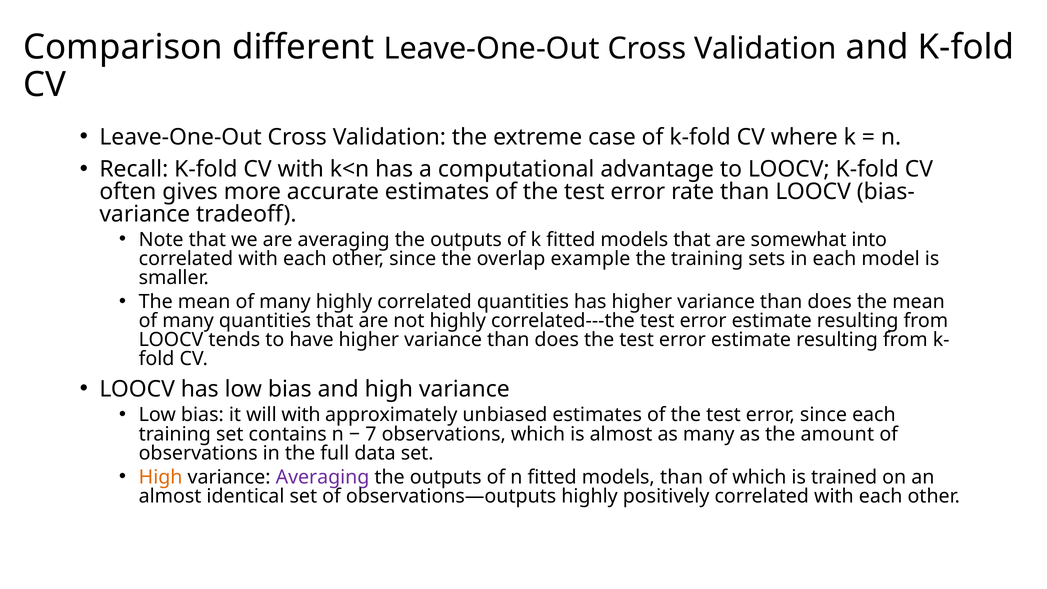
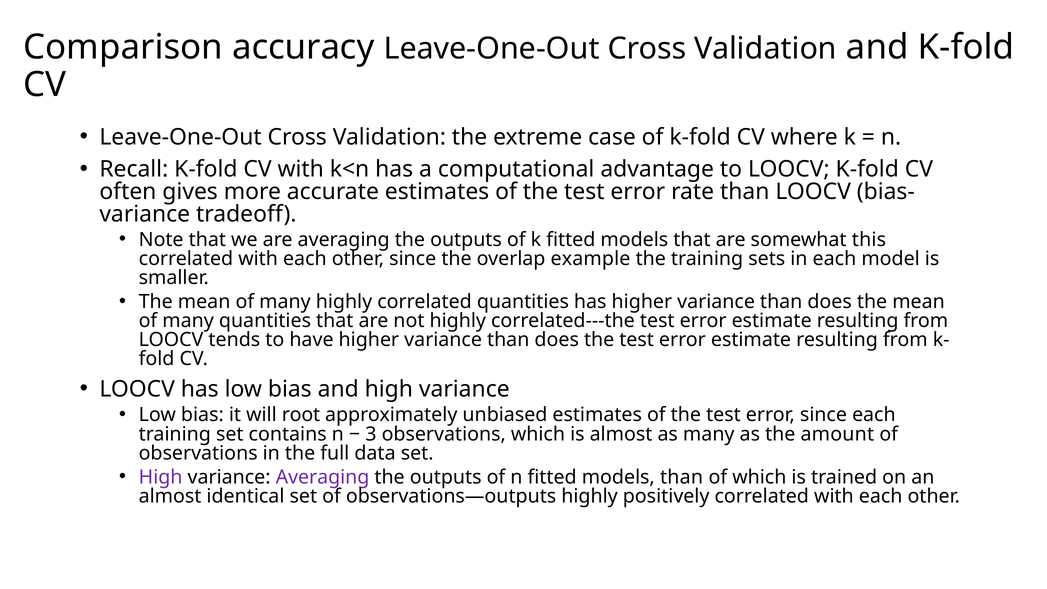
different: different -> accuracy
into: into -> this
will with: with -> root
7: 7 -> 3
High at (161, 477) colour: orange -> purple
